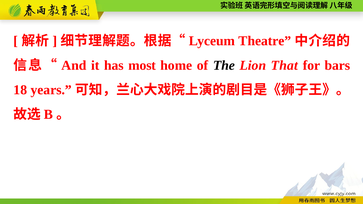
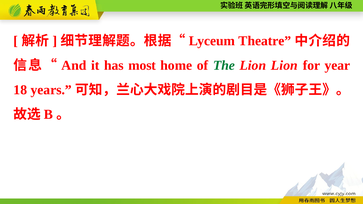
The colour: black -> green
Lion That: That -> Lion
bars: bars -> year
